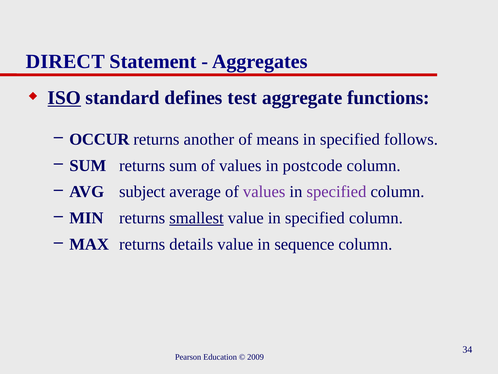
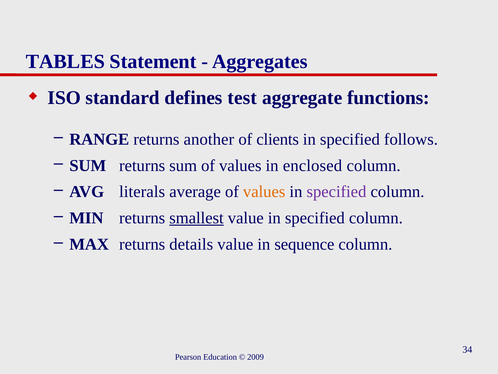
DIRECT: DIRECT -> TABLES
ISO underline: present -> none
OCCUR: OCCUR -> RANGE
means: means -> clients
postcode: postcode -> enclosed
subject: subject -> literals
values at (264, 192) colour: purple -> orange
